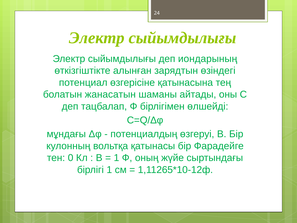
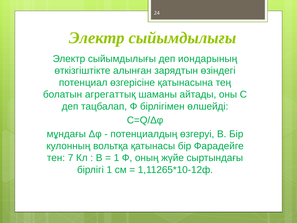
жанасатын: жанасатын -> агрегаттық
0: 0 -> 7
